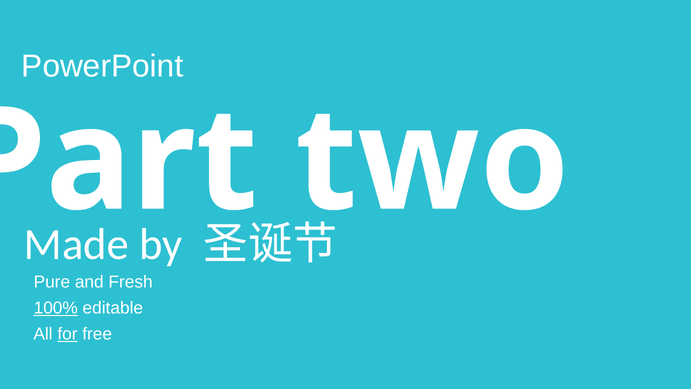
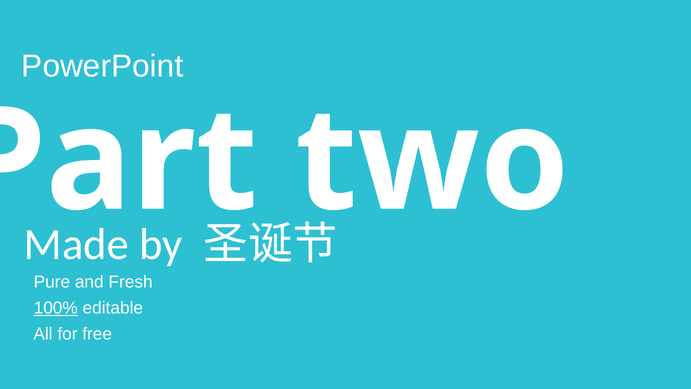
for underline: present -> none
